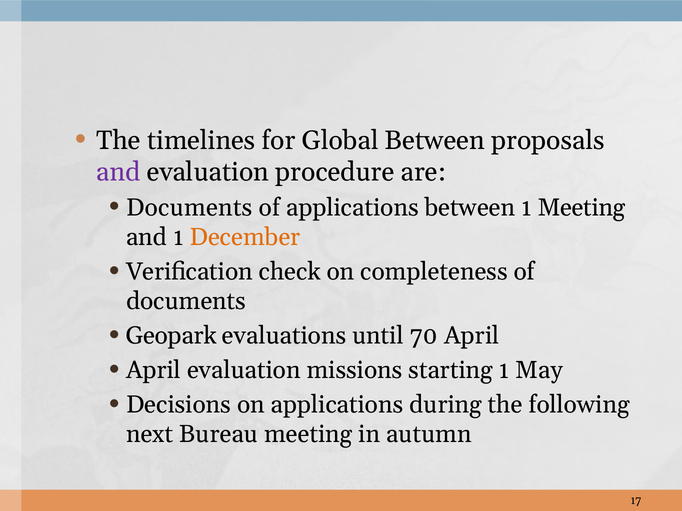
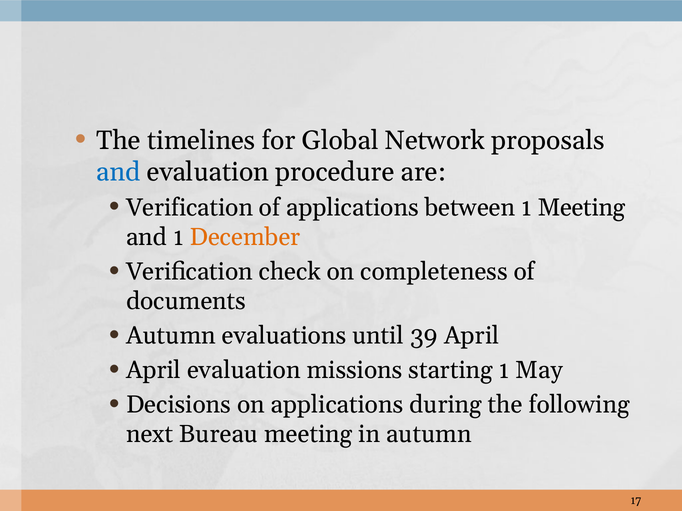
Global Between: Between -> Network
and at (118, 172) colour: purple -> blue
Documents at (189, 208): Documents -> Verification
Geopark at (171, 336): Geopark -> Autumn
70: 70 -> 39
